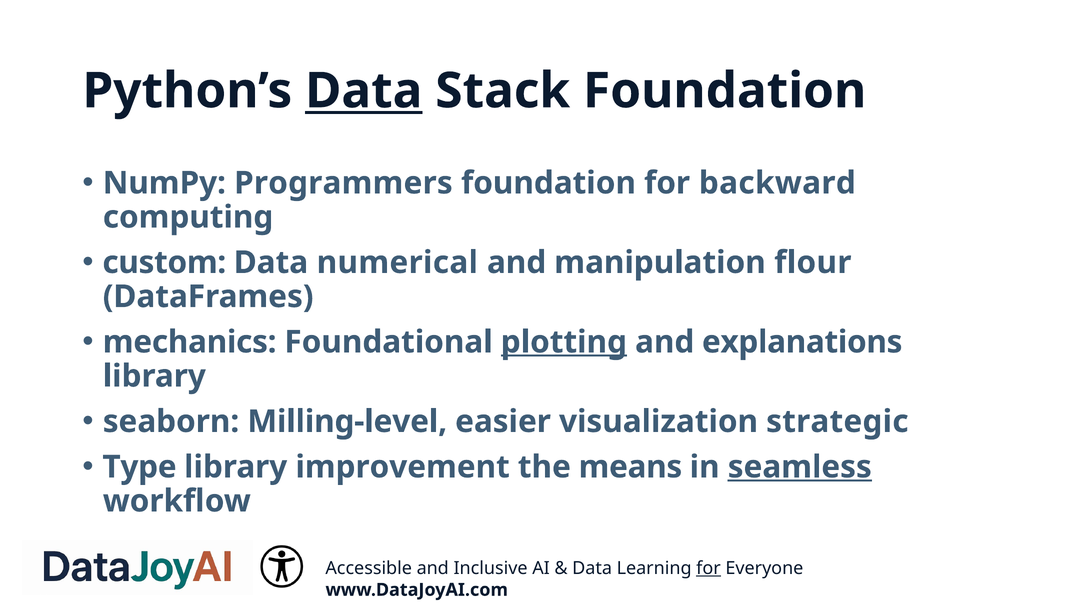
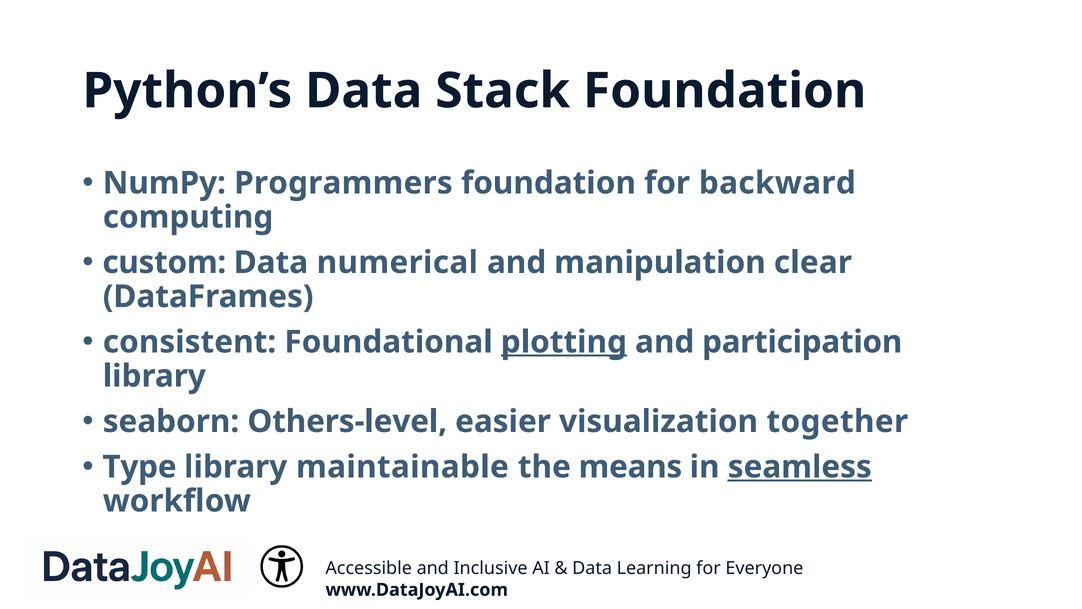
Data at (364, 91) underline: present -> none
flour: flour -> clear
mechanics: mechanics -> consistent
explanations: explanations -> participation
Milling-level: Milling-level -> Others-level
strategic: strategic -> together
improvement: improvement -> maintainable
for at (709, 568) underline: present -> none
